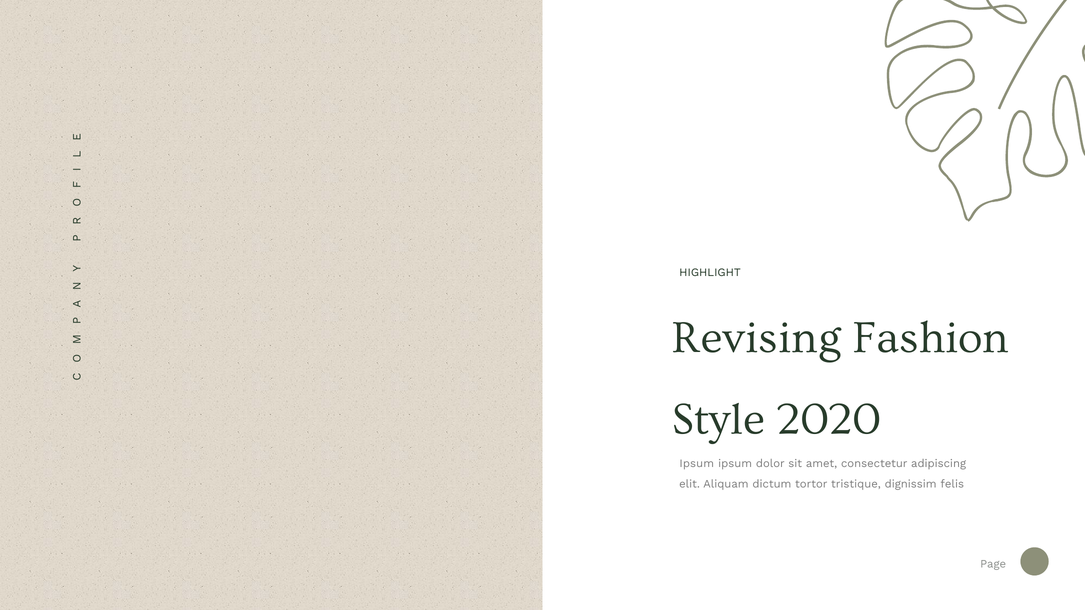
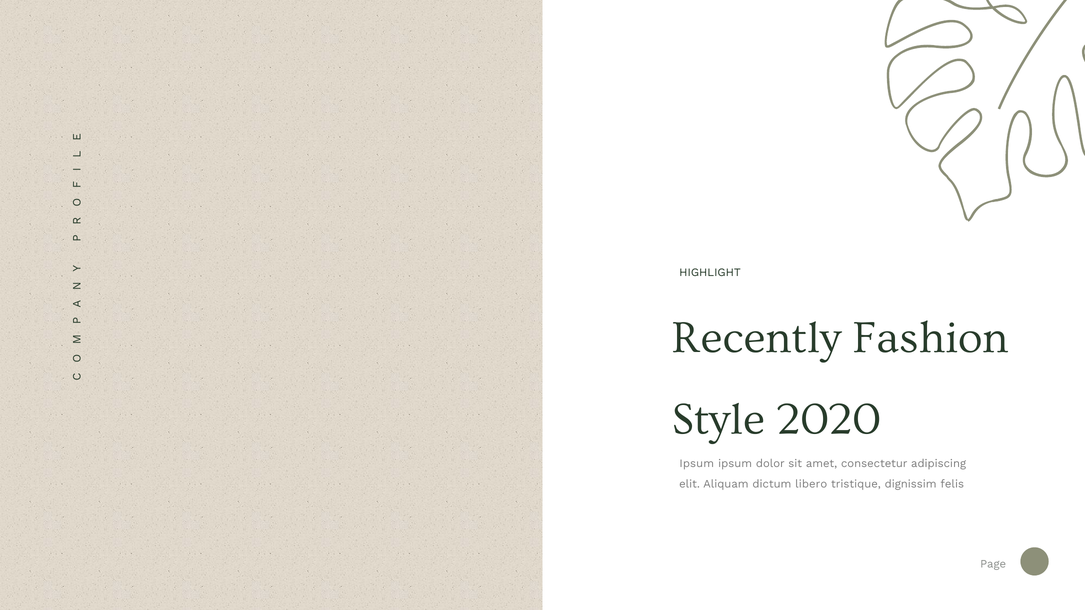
Revising: Revising -> Recently
tortor: tortor -> libero
